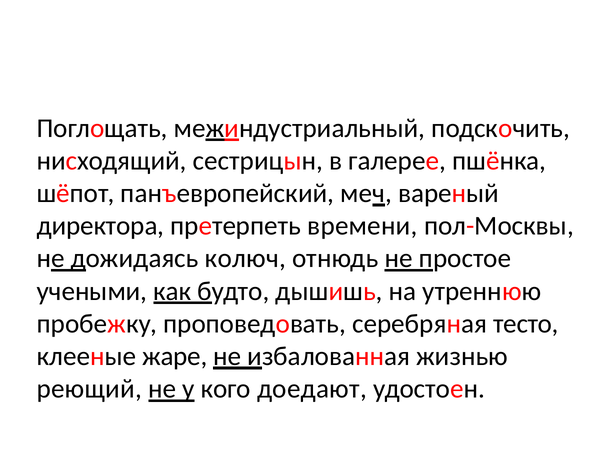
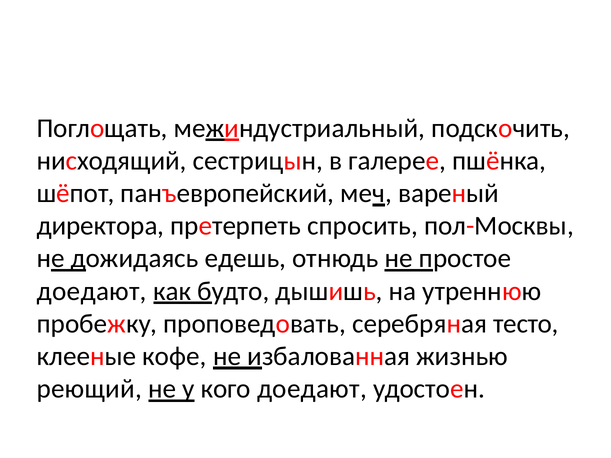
времени: времени -> спросить
колюч: колюч -> едешь
учеными at (92, 291): учеными -> доедают
жаре: жаре -> кофе
